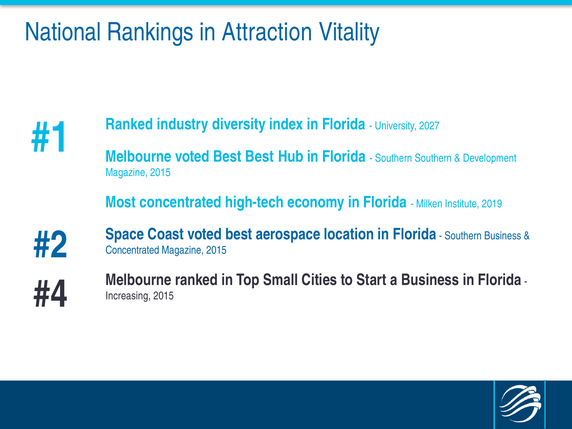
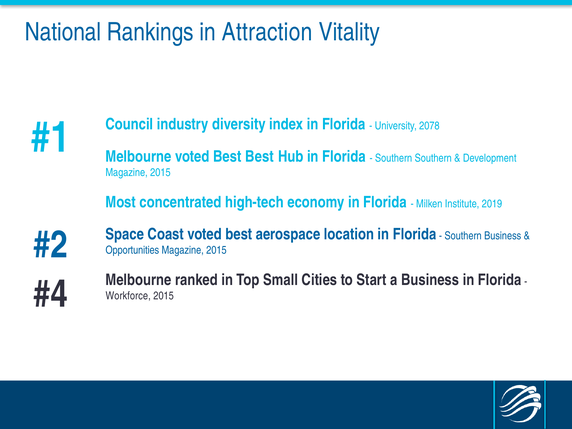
Ranked at (129, 124): Ranked -> Council
2027: 2027 -> 2078
Concentrated at (132, 250): Concentrated -> Opportunities
Increasing: Increasing -> Workforce
